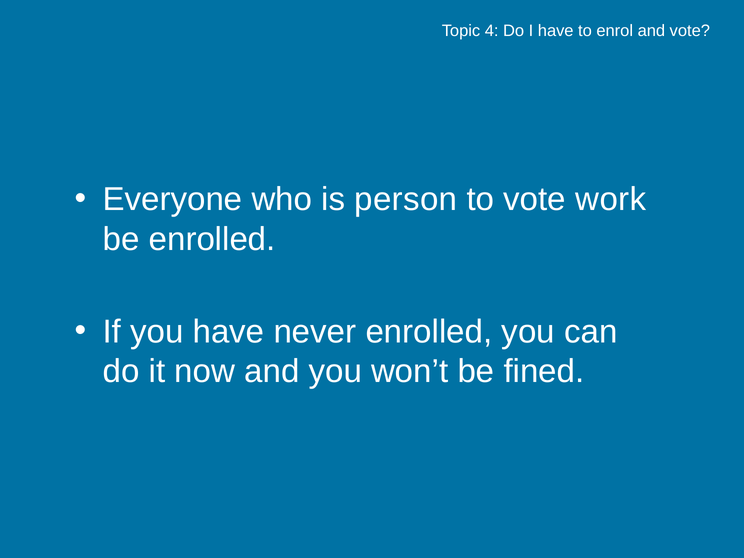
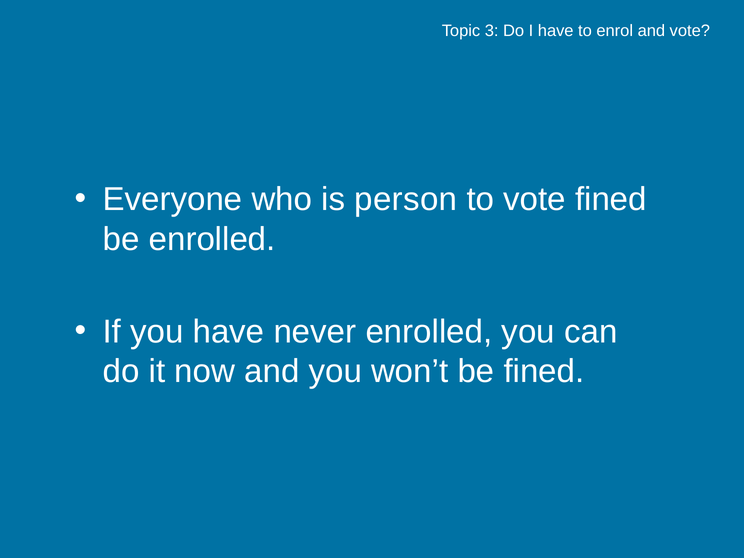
4: 4 -> 3
vote work: work -> fined
